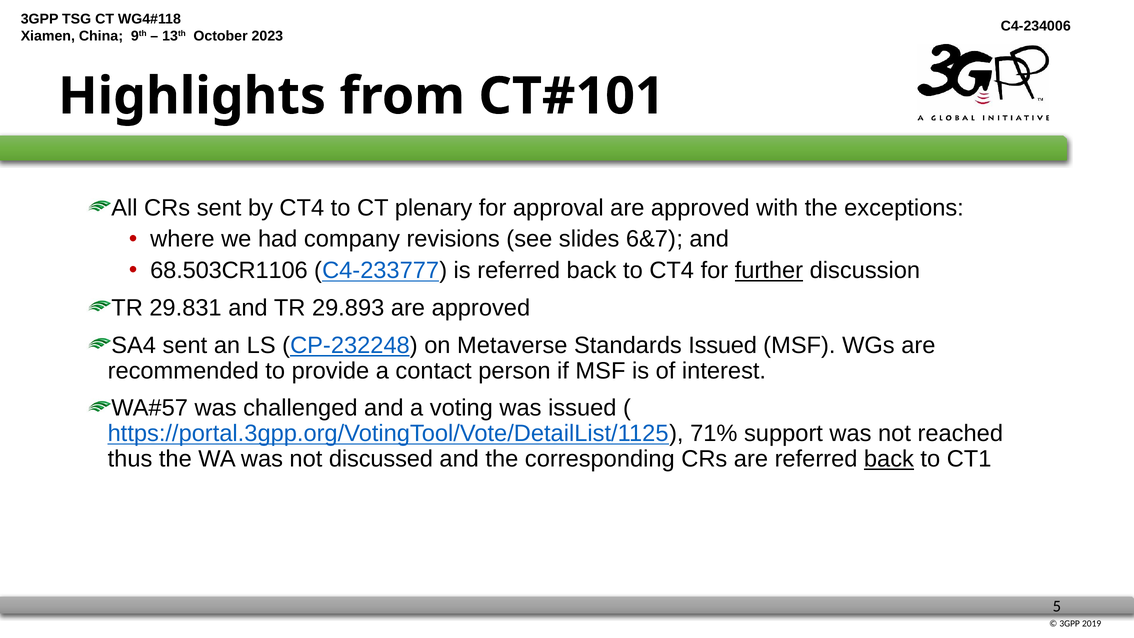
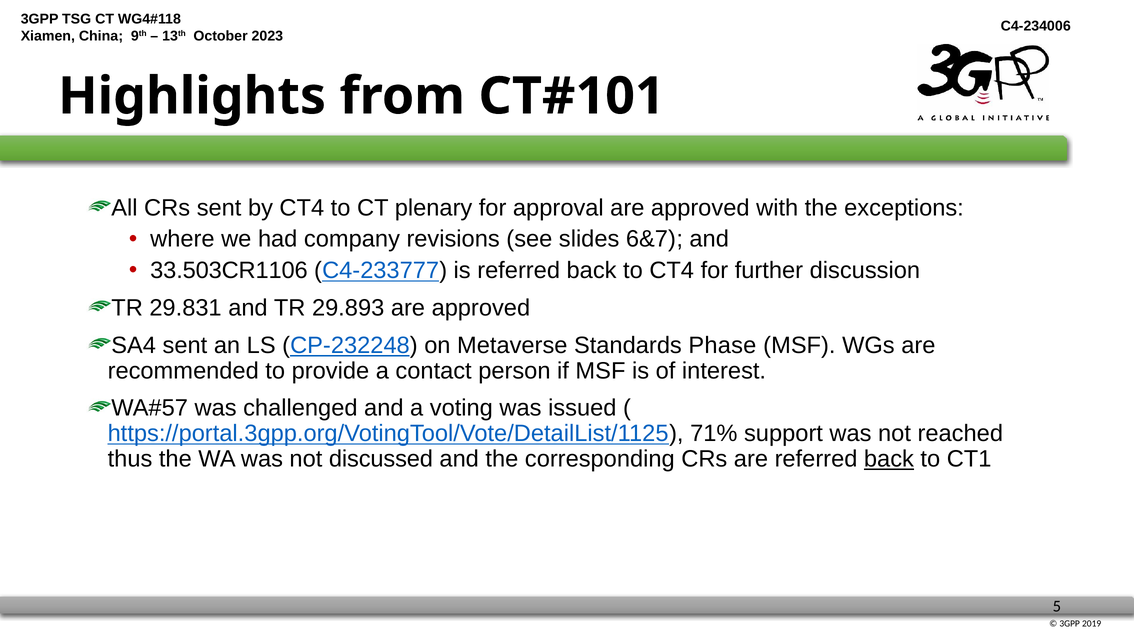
68.503CR1106: 68.503CR1106 -> 33.503CR1106
further underline: present -> none
Standards Issued: Issued -> Phase
